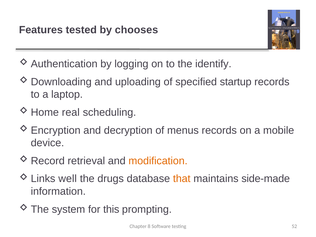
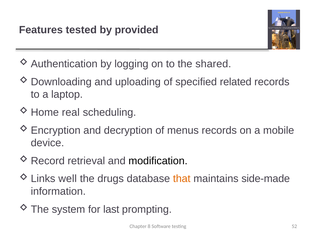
chooses: chooses -> provided
identify: identify -> shared
startup: startup -> related
modification colour: orange -> black
this: this -> last
